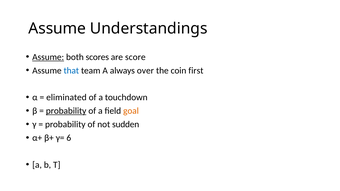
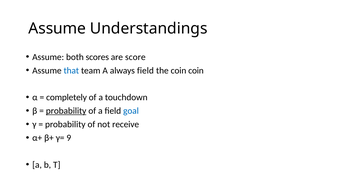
Assume at (48, 57) underline: present -> none
always over: over -> field
coin first: first -> coin
eliminated: eliminated -> completely
goal colour: orange -> blue
sudden: sudden -> receive
6: 6 -> 9
